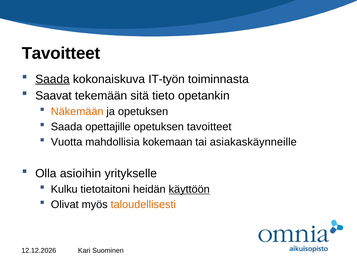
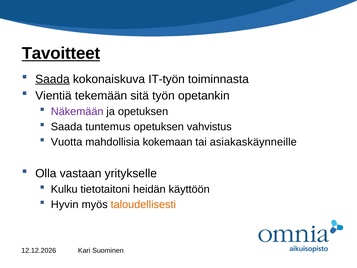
Tavoitteet at (61, 53) underline: none -> present
Saavat: Saavat -> Vientiä
tieto: tieto -> työn
Näkemään colour: orange -> purple
opettajille: opettajille -> tuntemus
opetuksen tavoitteet: tavoitteet -> vahvistus
asioihin: asioihin -> vastaan
käyttöön underline: present -> none
Olivat: Olivat -> Hyvin
